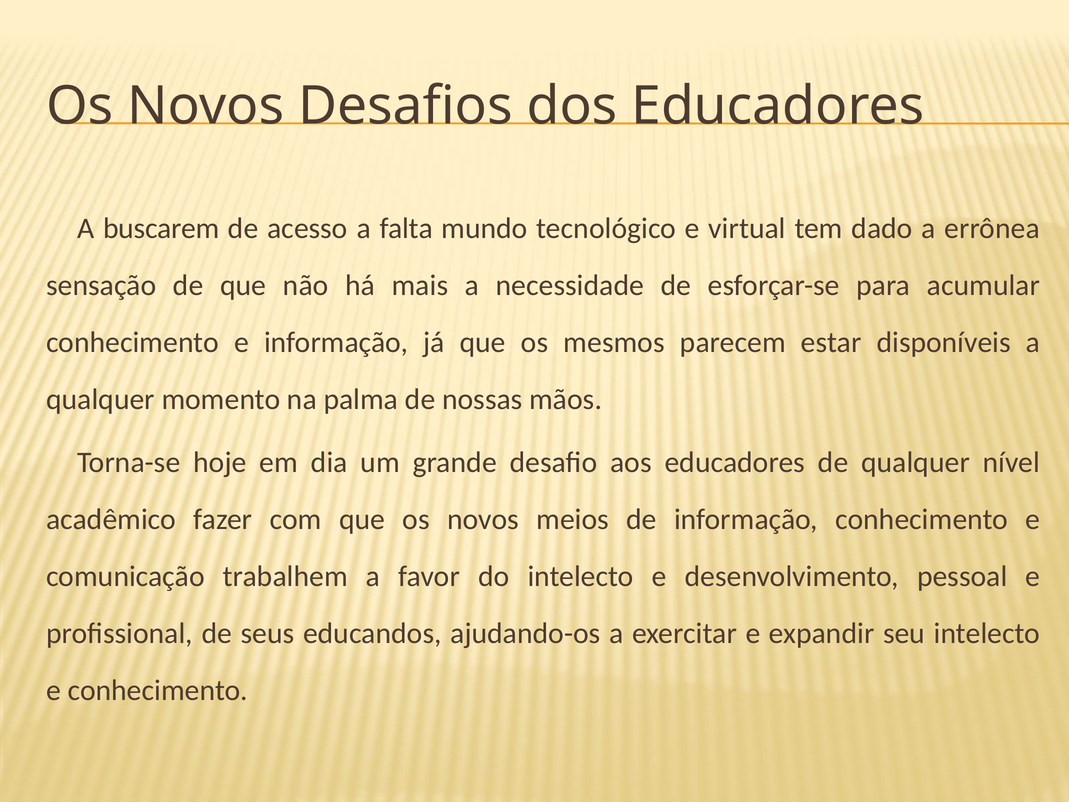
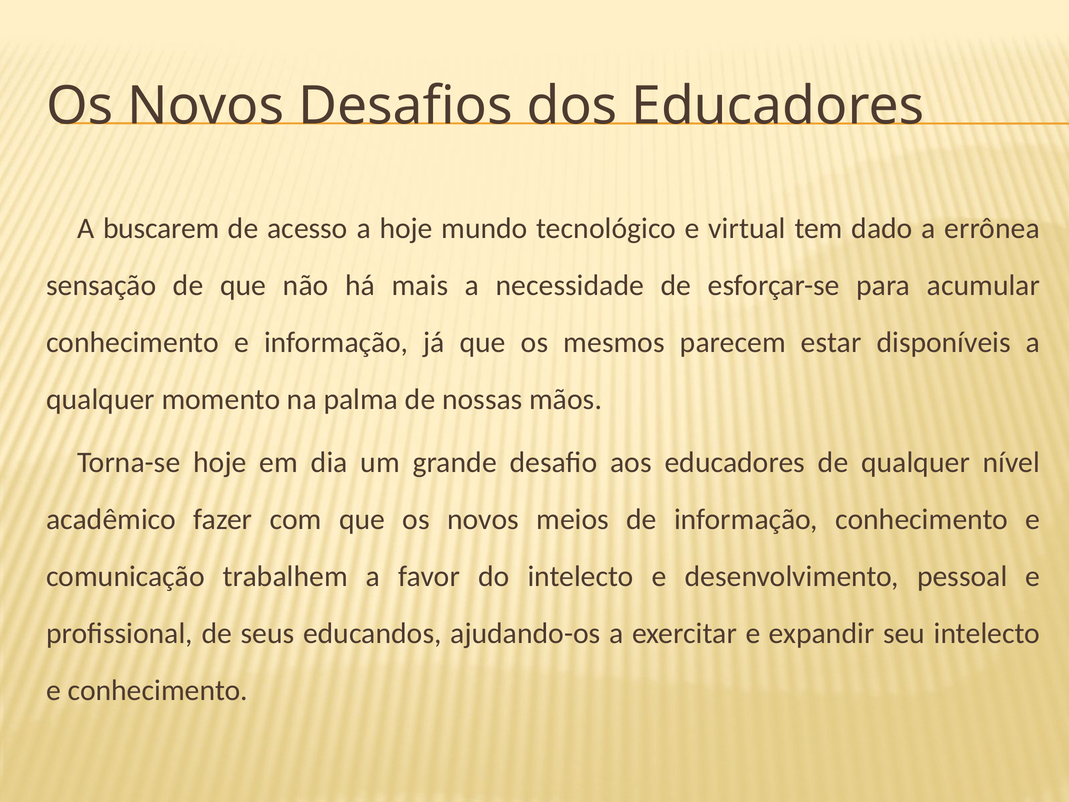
a falta: falta -> hoje
